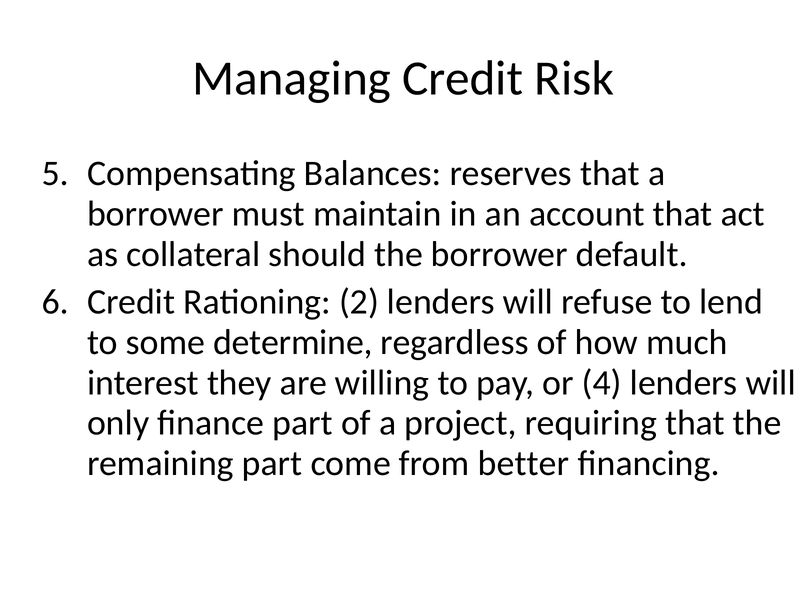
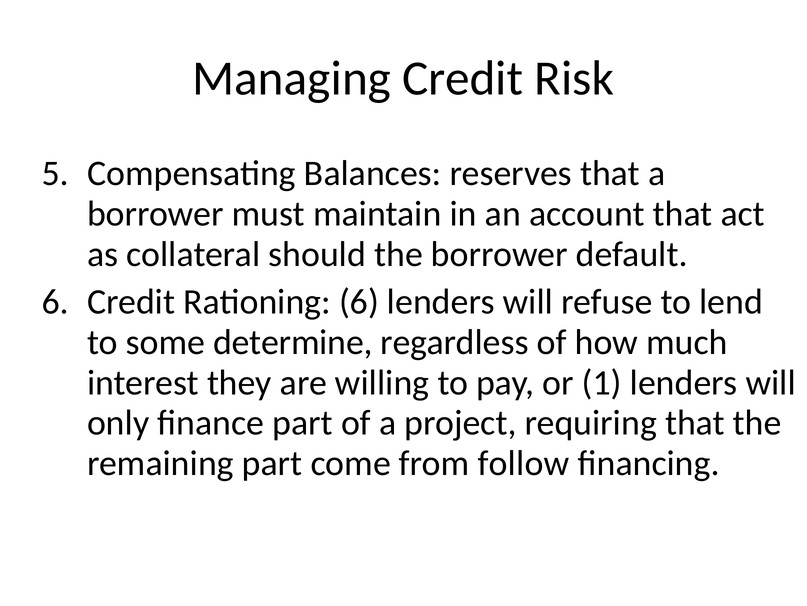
Rationing 2: 2 -> 6
4: 4 -> 1
better: better -> follow
